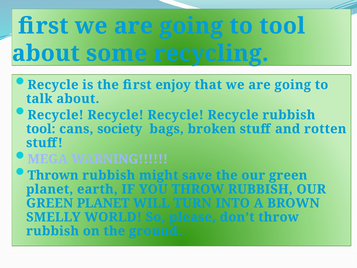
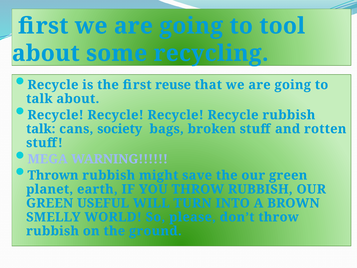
enjoy: enjoy -> reuse
tool at (41, 129): tool -> talk
PLANET at (103, 203): PLANET -> USEFUL
